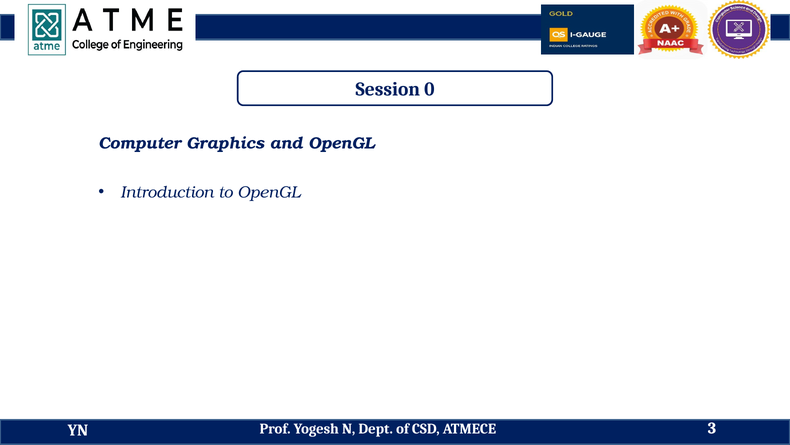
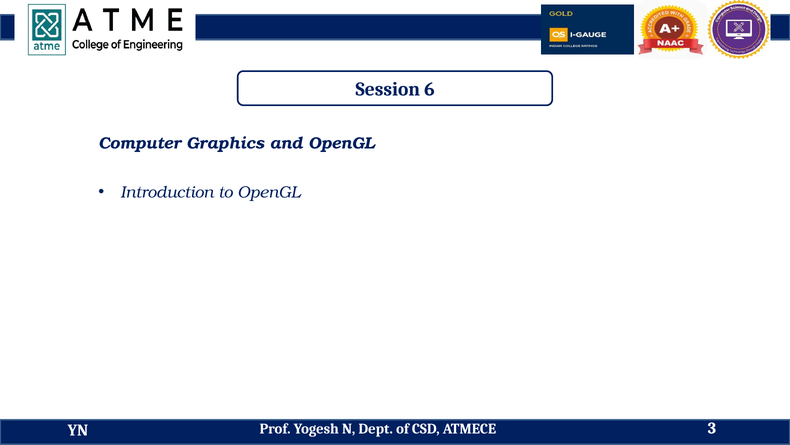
0: 0 -> 6
